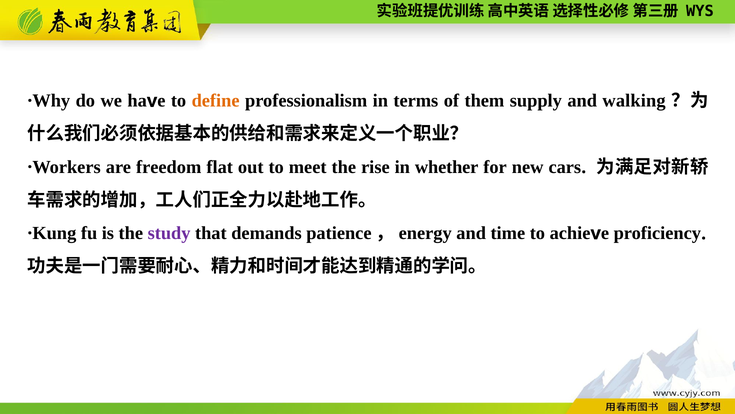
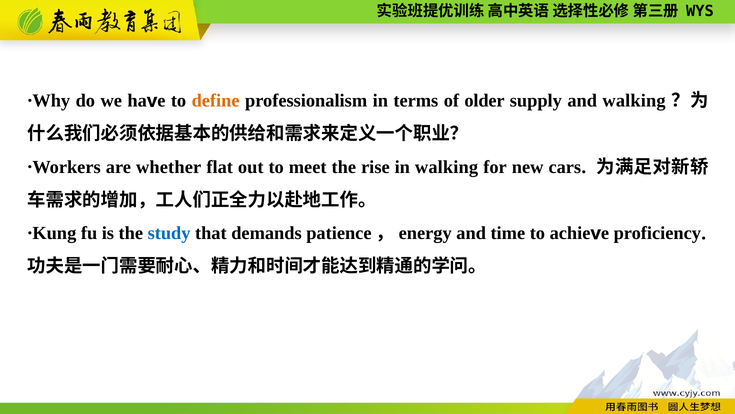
them: them -> older
freedom: freedom -> whether
in whether: whether -> walking
study colour: purple -> blue
